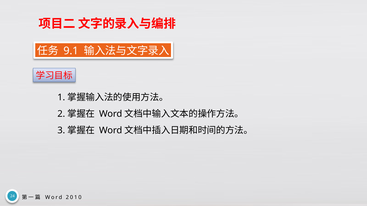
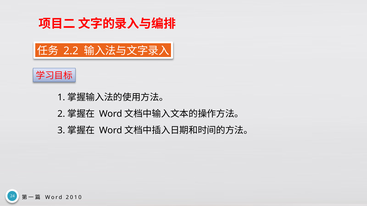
9.1: 9.1 -> 2.2
